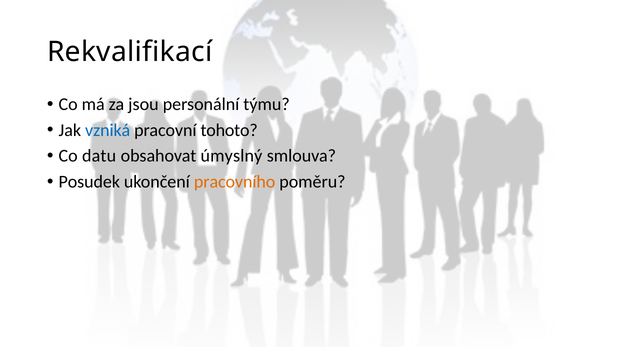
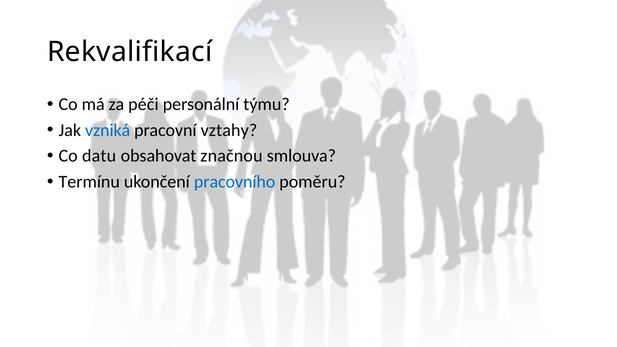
jsou: jsou -> péči
tohoto: tohoto -> vztahy
úmyslný: úmyslný -> značnou
Posudek: Posudek -> Termínu
pracovního colour: orange -> blue
